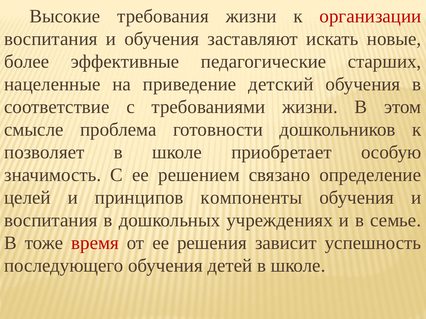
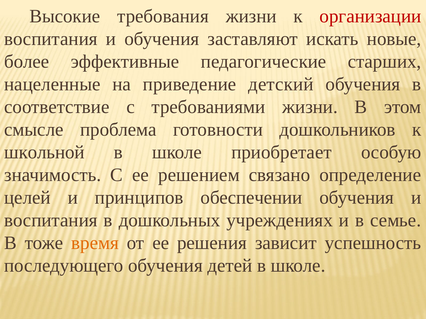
позволяет: позволяет -> школьной
компоненты: компоненты -> обеспечении
время colour: red -> orange
